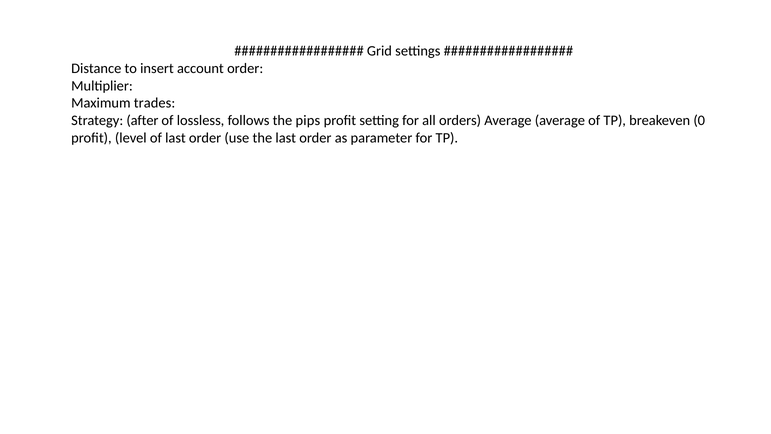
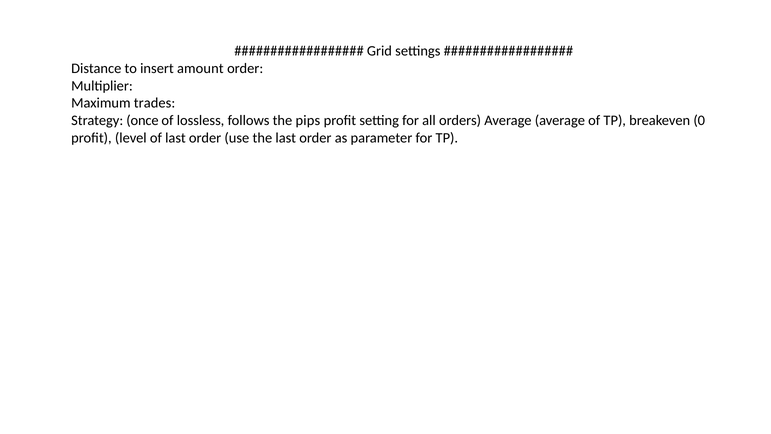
account: account -> amount
after: after -> once
